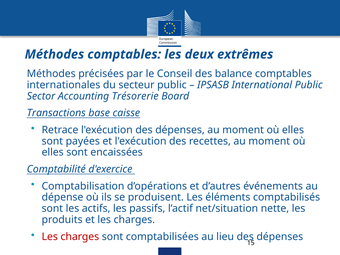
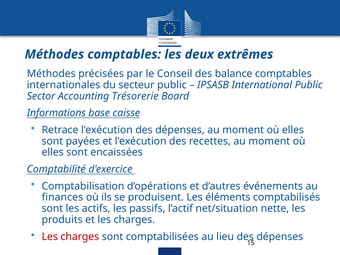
Transactions: Transactions -> Informations
dépense: dépense -> finances
